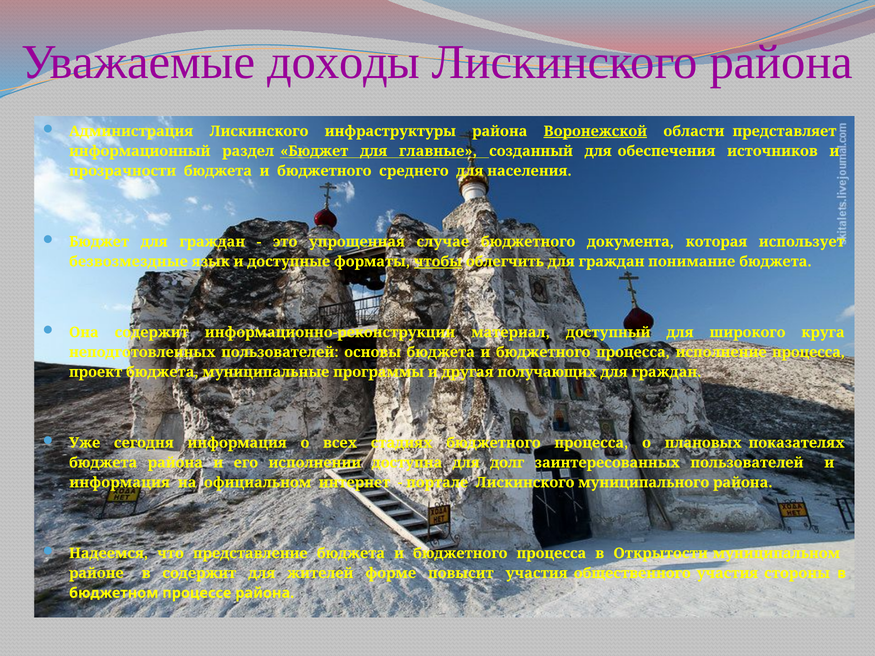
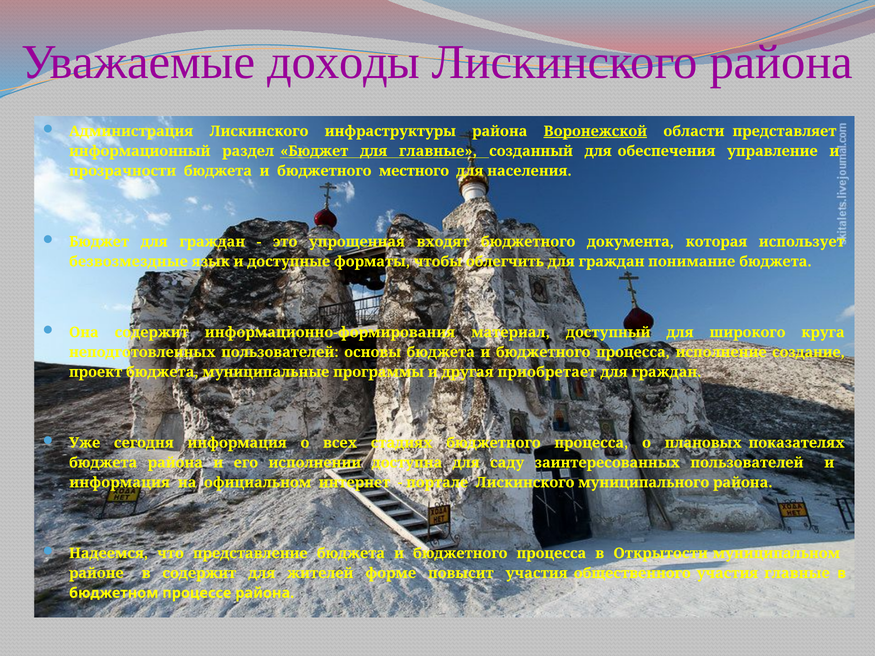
источников: источников -> управление
среднего: среднего -> местного
случае: случае -> входят
чтобы underline: present -> none
информационно-реконструкции: информационно-реконструкции -> информационно-формирования
исполнение процесса: процесса -> создание
получающих: получающих -> приобретает
долг: долг -> саду
участия стороны: стороны -> главные
